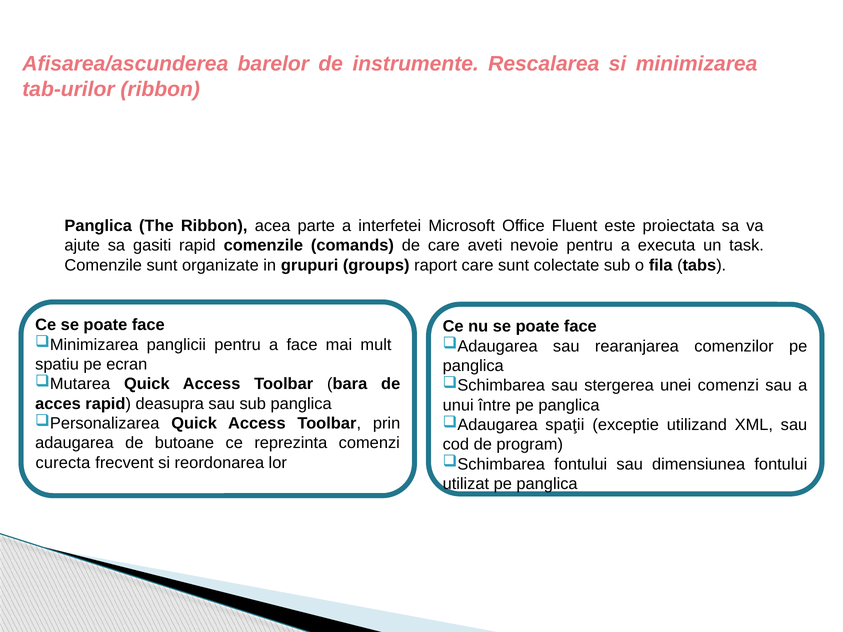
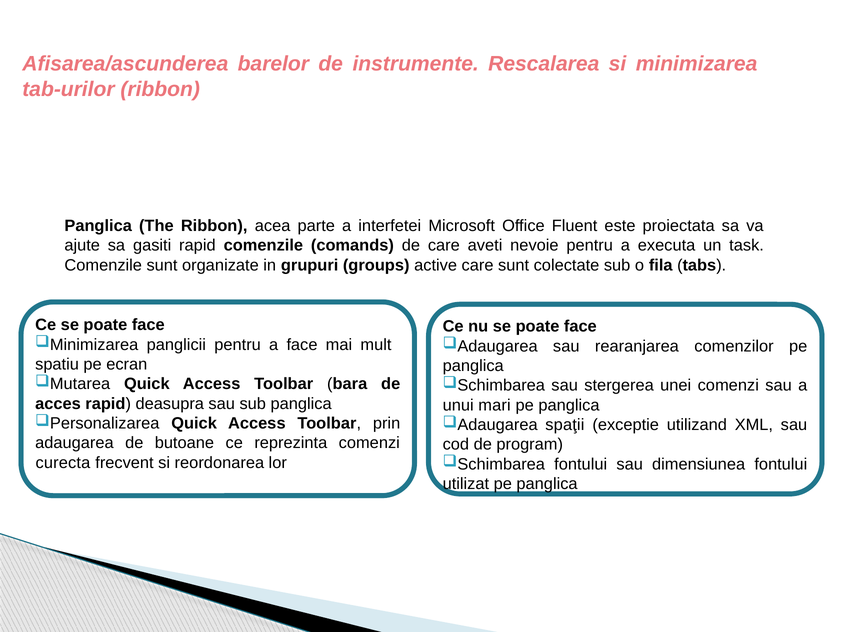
raport: raport -> active
între: între -> mari
